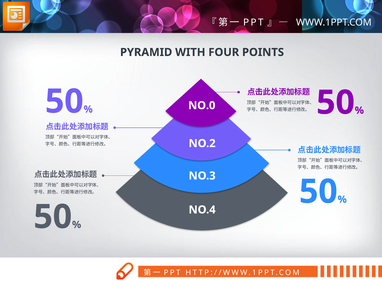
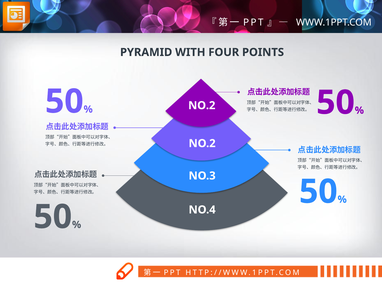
NO.0 at (202, 105): NO.0 -> NO.2
